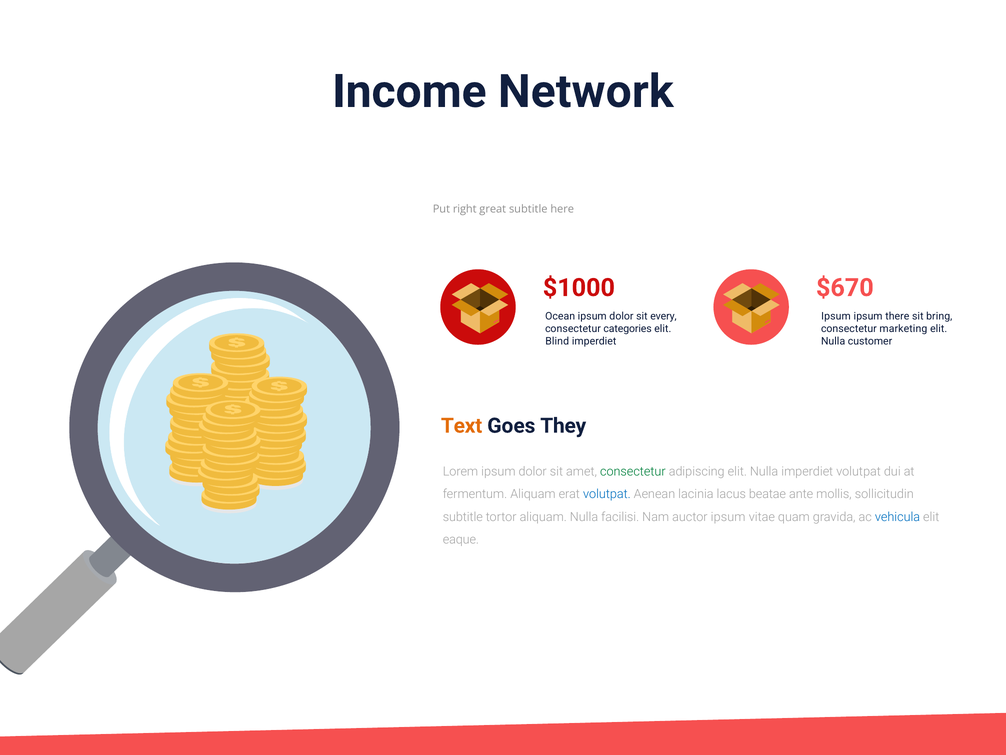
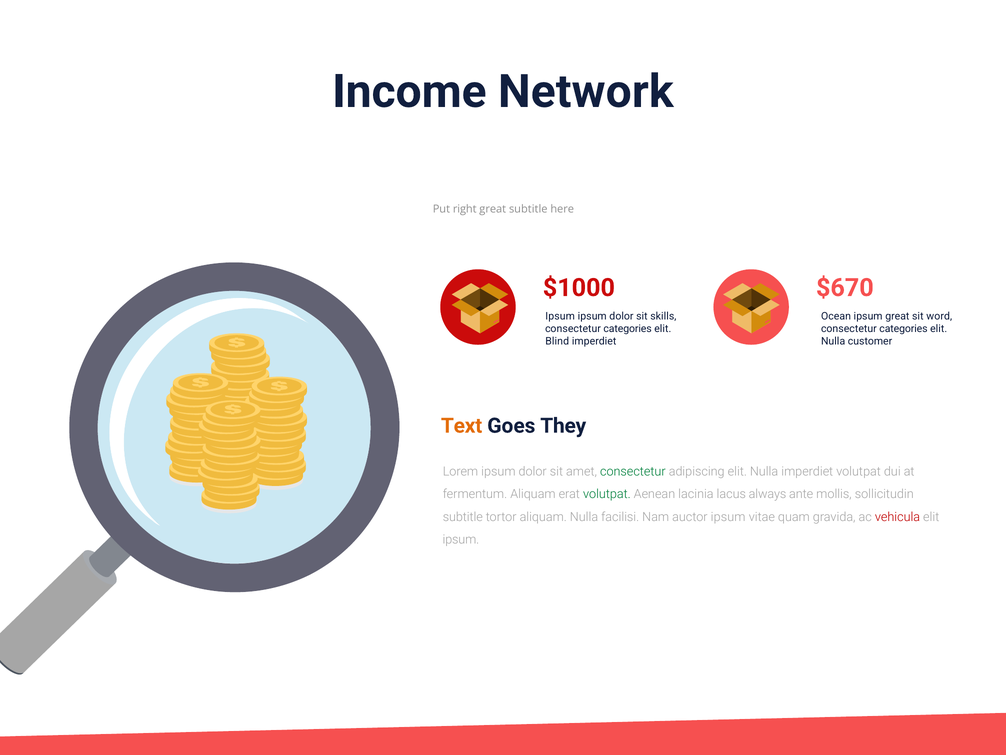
Ocean at (560, 316): Ocean -> Ipsum
every: every -> skills
Ipsum at (836, 316): Ipsum -> Ocean
ipsum there: there -> great
bring: bring -> word
marketing at (903, 329): marketing -> categories
volutpat at (607, 494) colour: blue -> green
beatae: beatae -> always
vehicula colour: blue -> red
eaque at (461, 539): eaque -> ipsum
